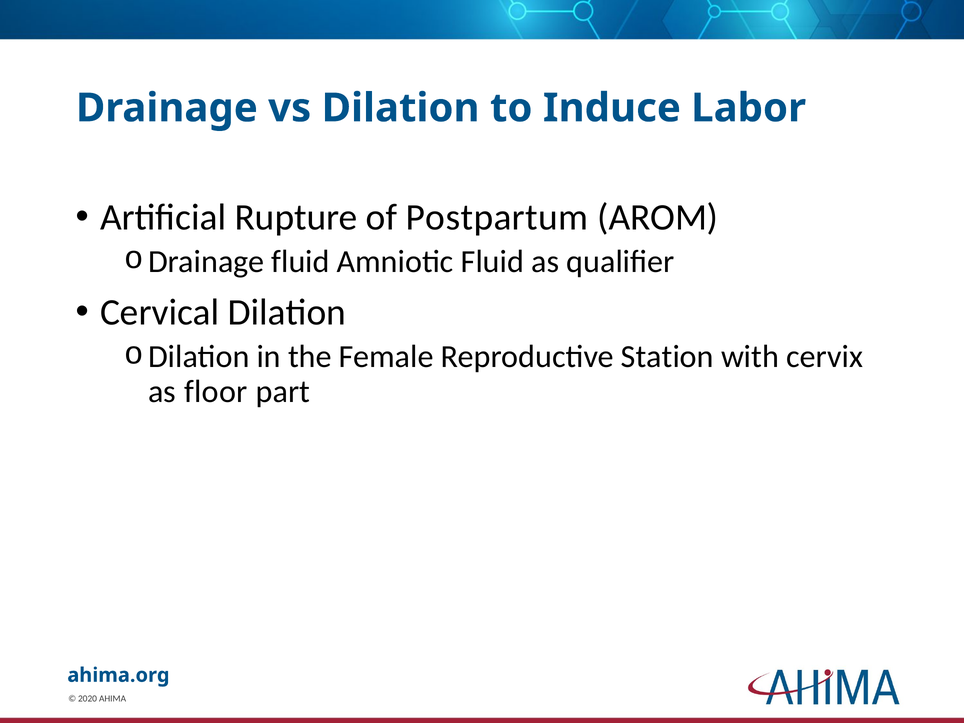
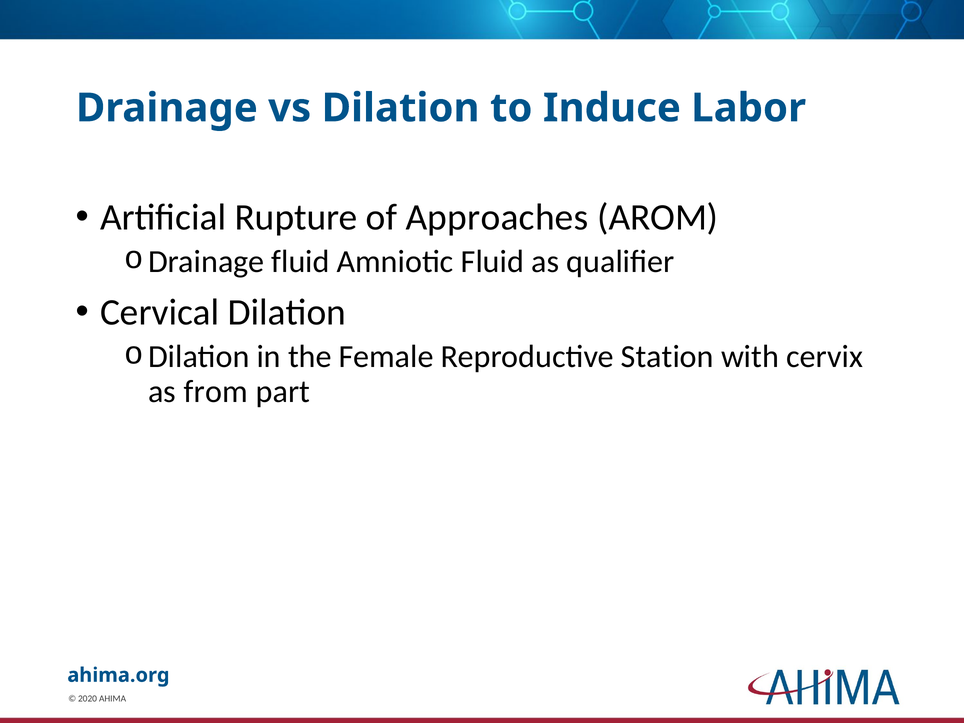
Postpartum: Postpartum -> Approaches
floor: floor -> from
